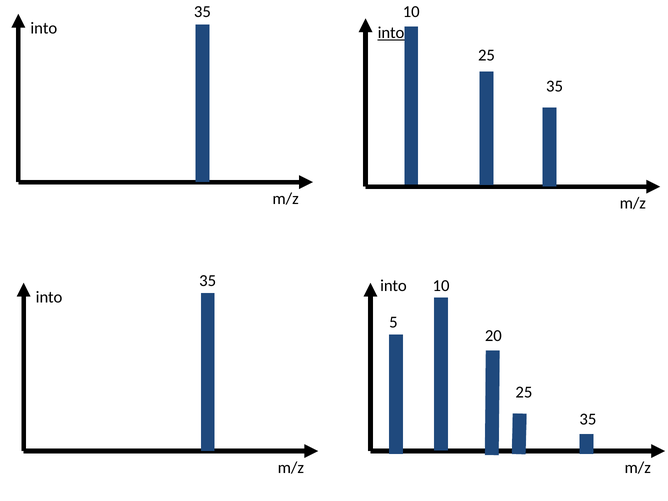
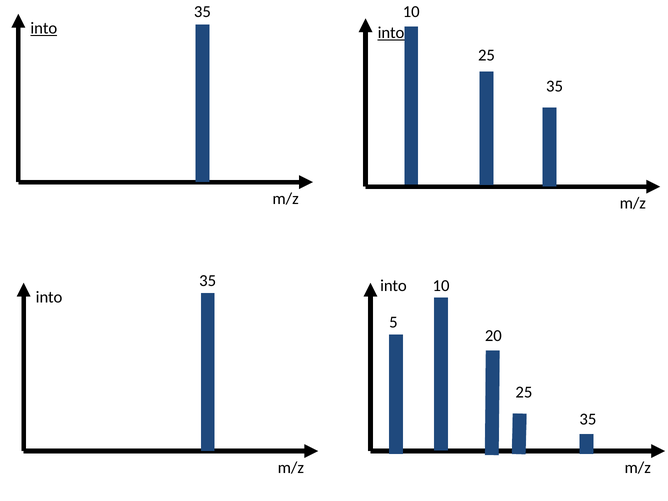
into at (44, 28) underline: none -> present
